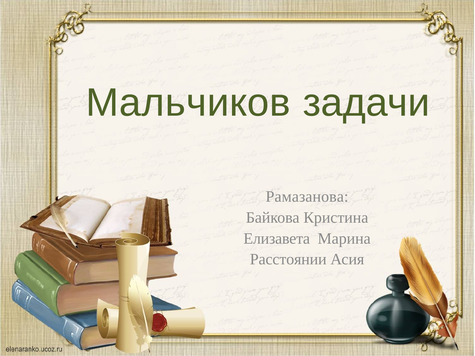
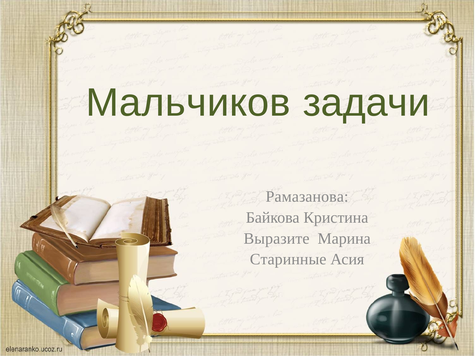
Елизавета: Елизавета -> Выразите
Расстоянии: Расстоянии -> Старинные
